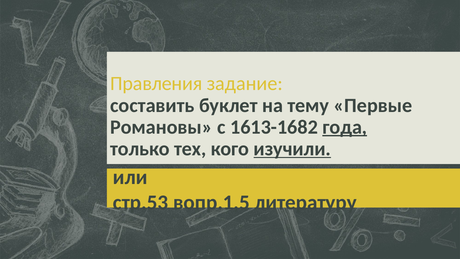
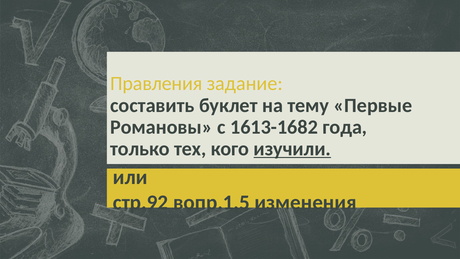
года underline: present -> none
стр.53: стр.53 -> стр.92
литературу: литературу -> изменения
